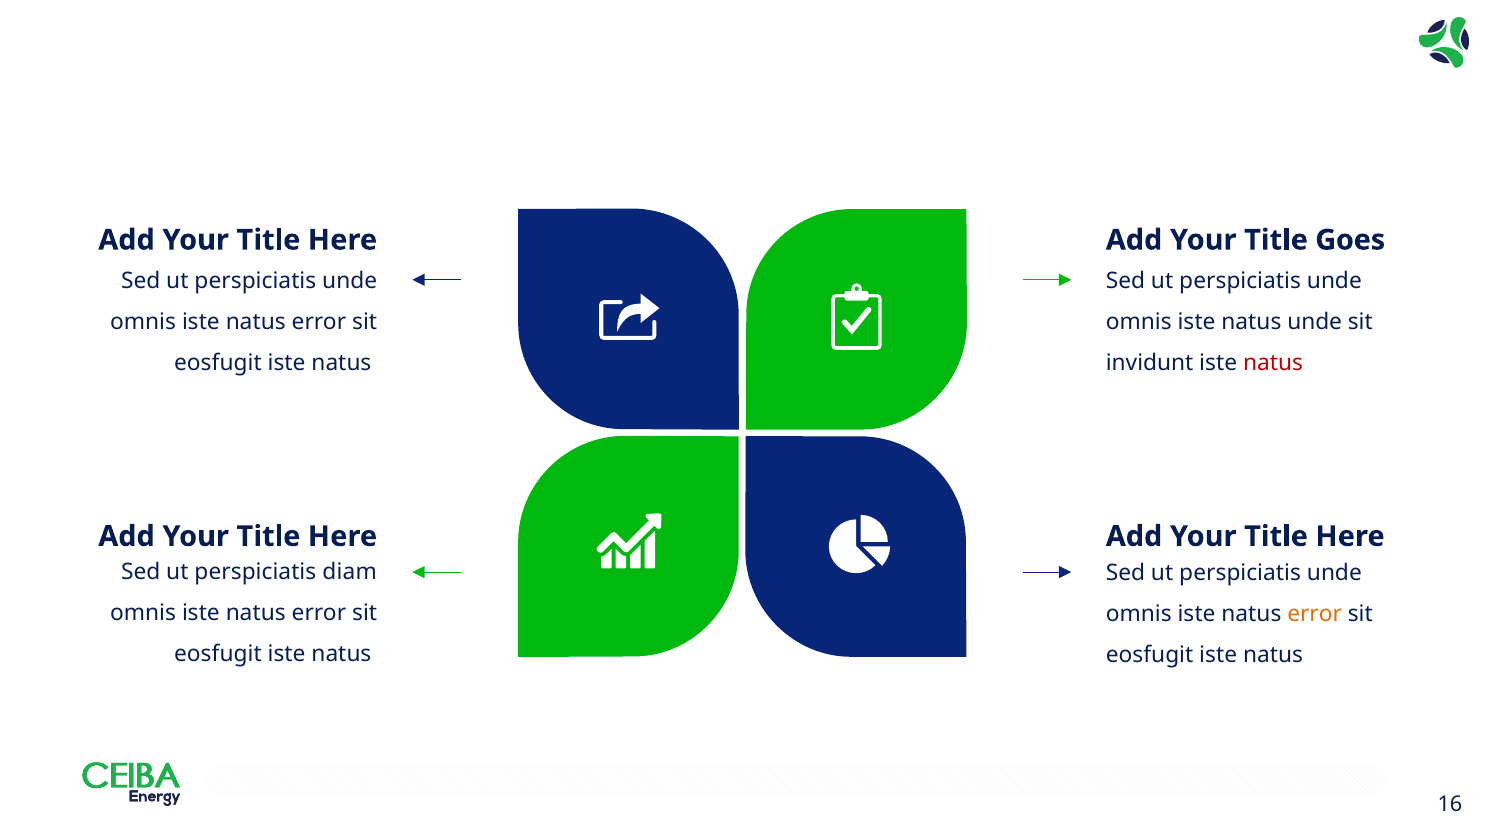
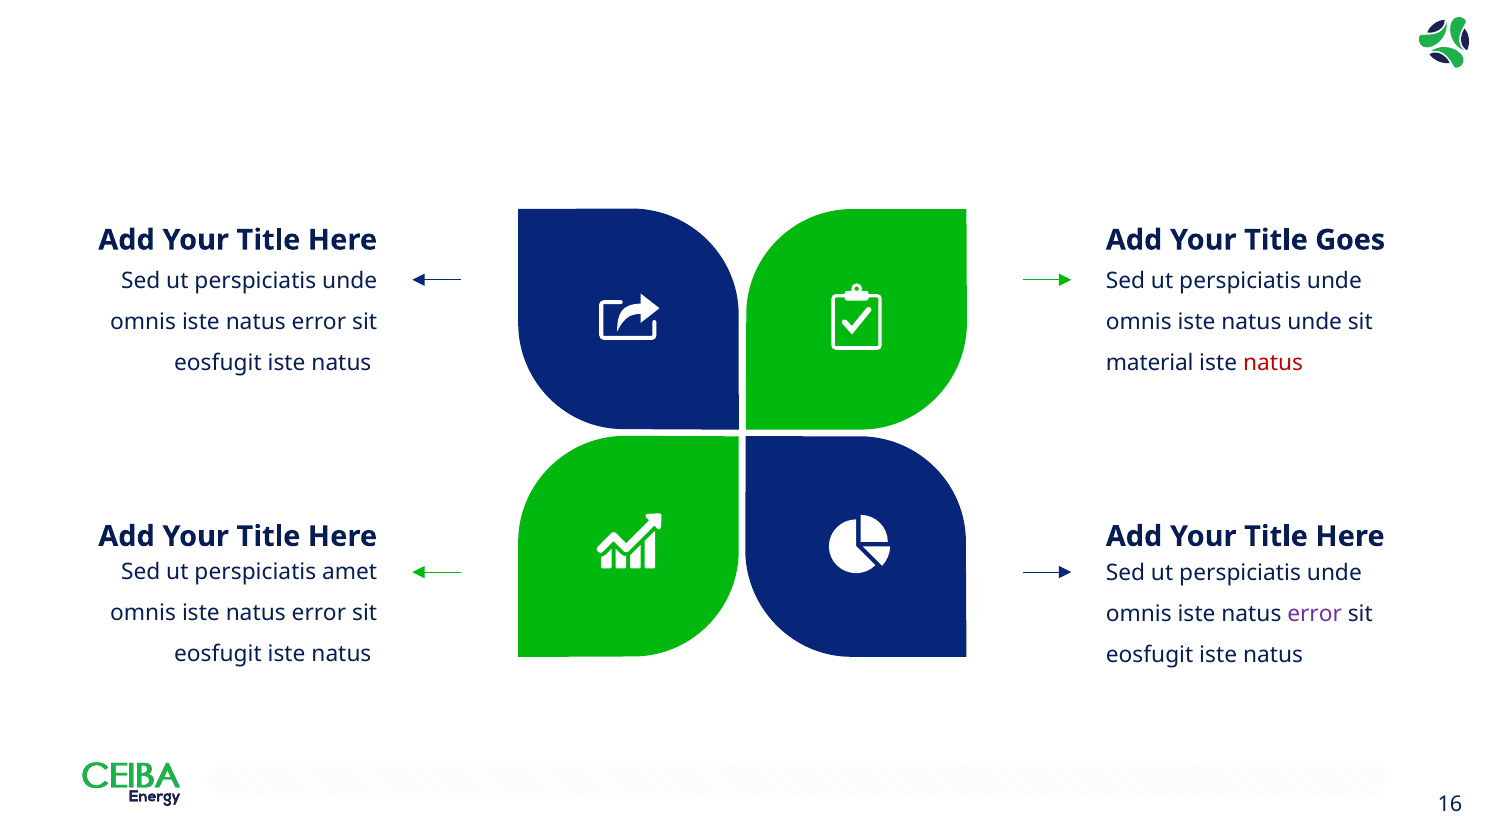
invidunt: invidunt -> material
diam: diam -> amet
error at (1315, 614) colour: orange -> purple
